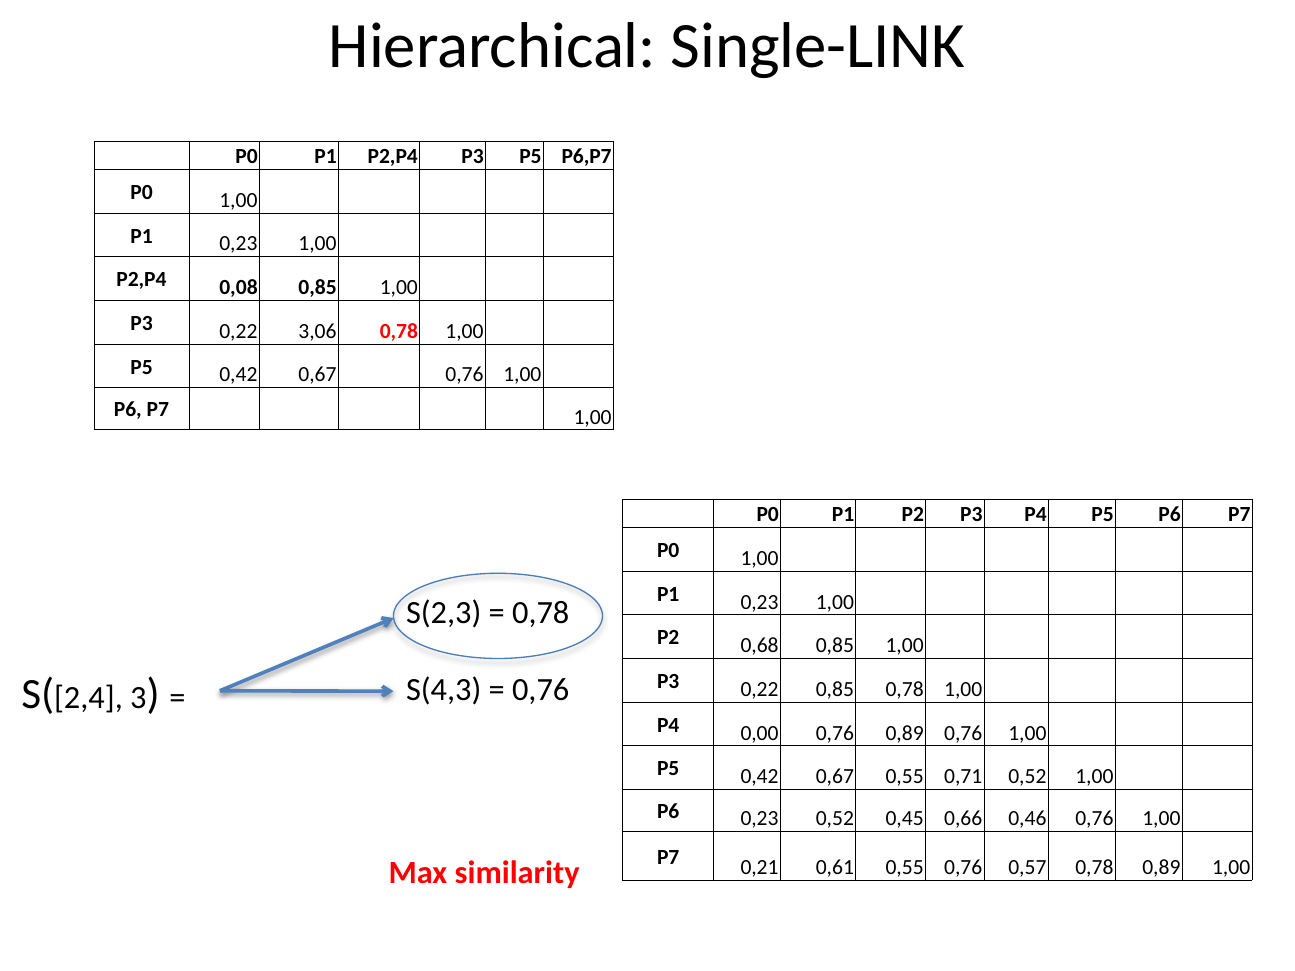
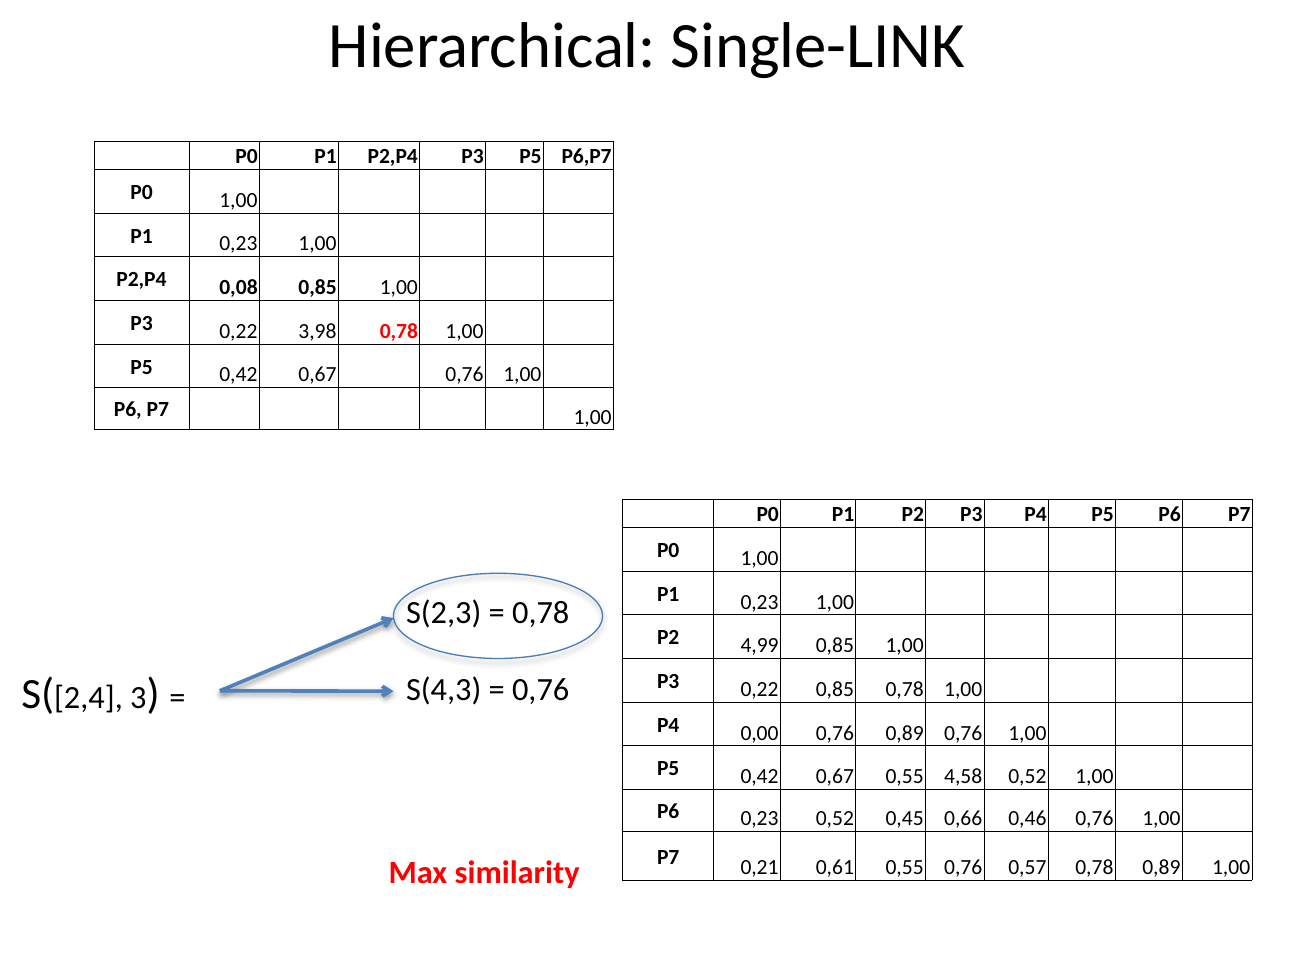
3,06: 3,06 -> 3,98
0,68: 0,68 -> 4,99
0,71: 0,71 -> 4,58
